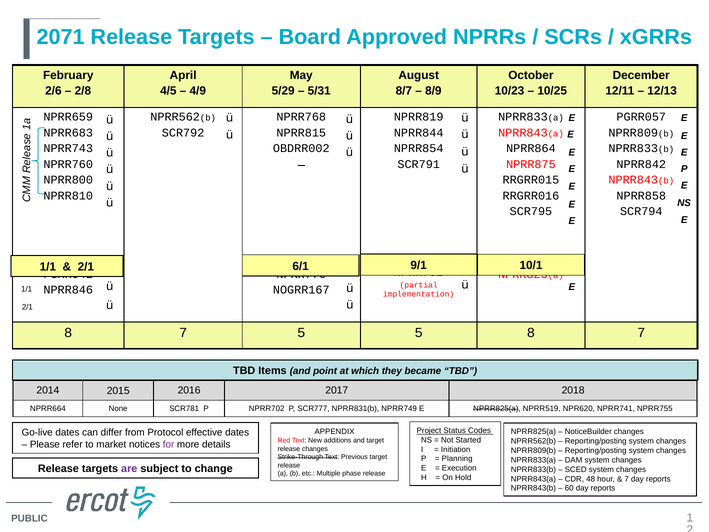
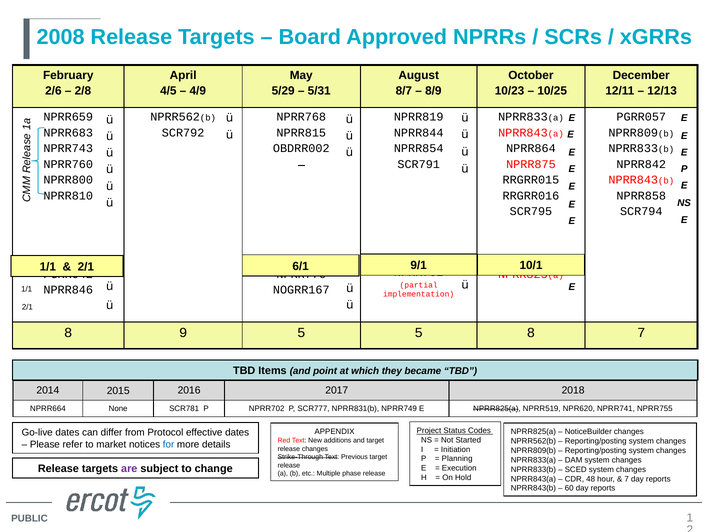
2071: 2071 -> 2008
7 at (183, 332): 7 -> 9
for colour: purple -> blue
